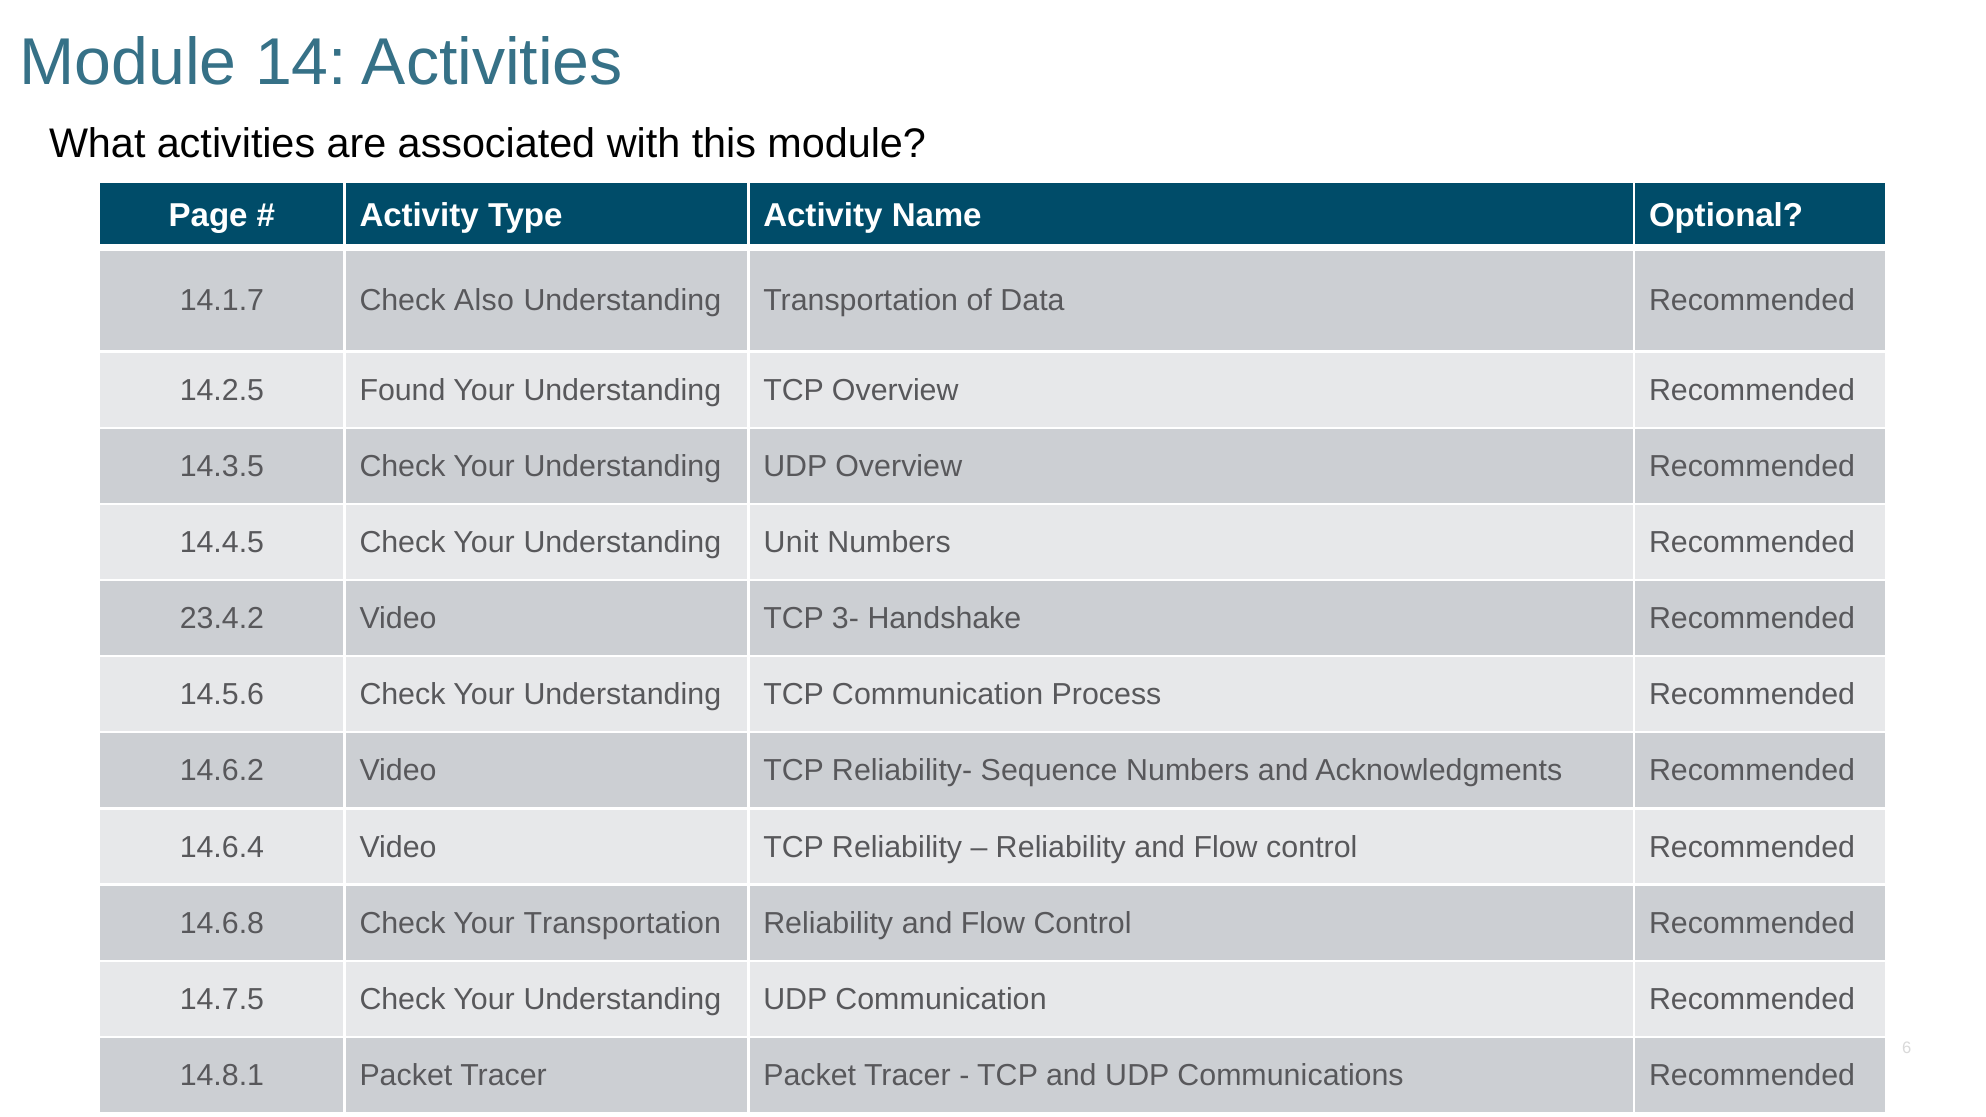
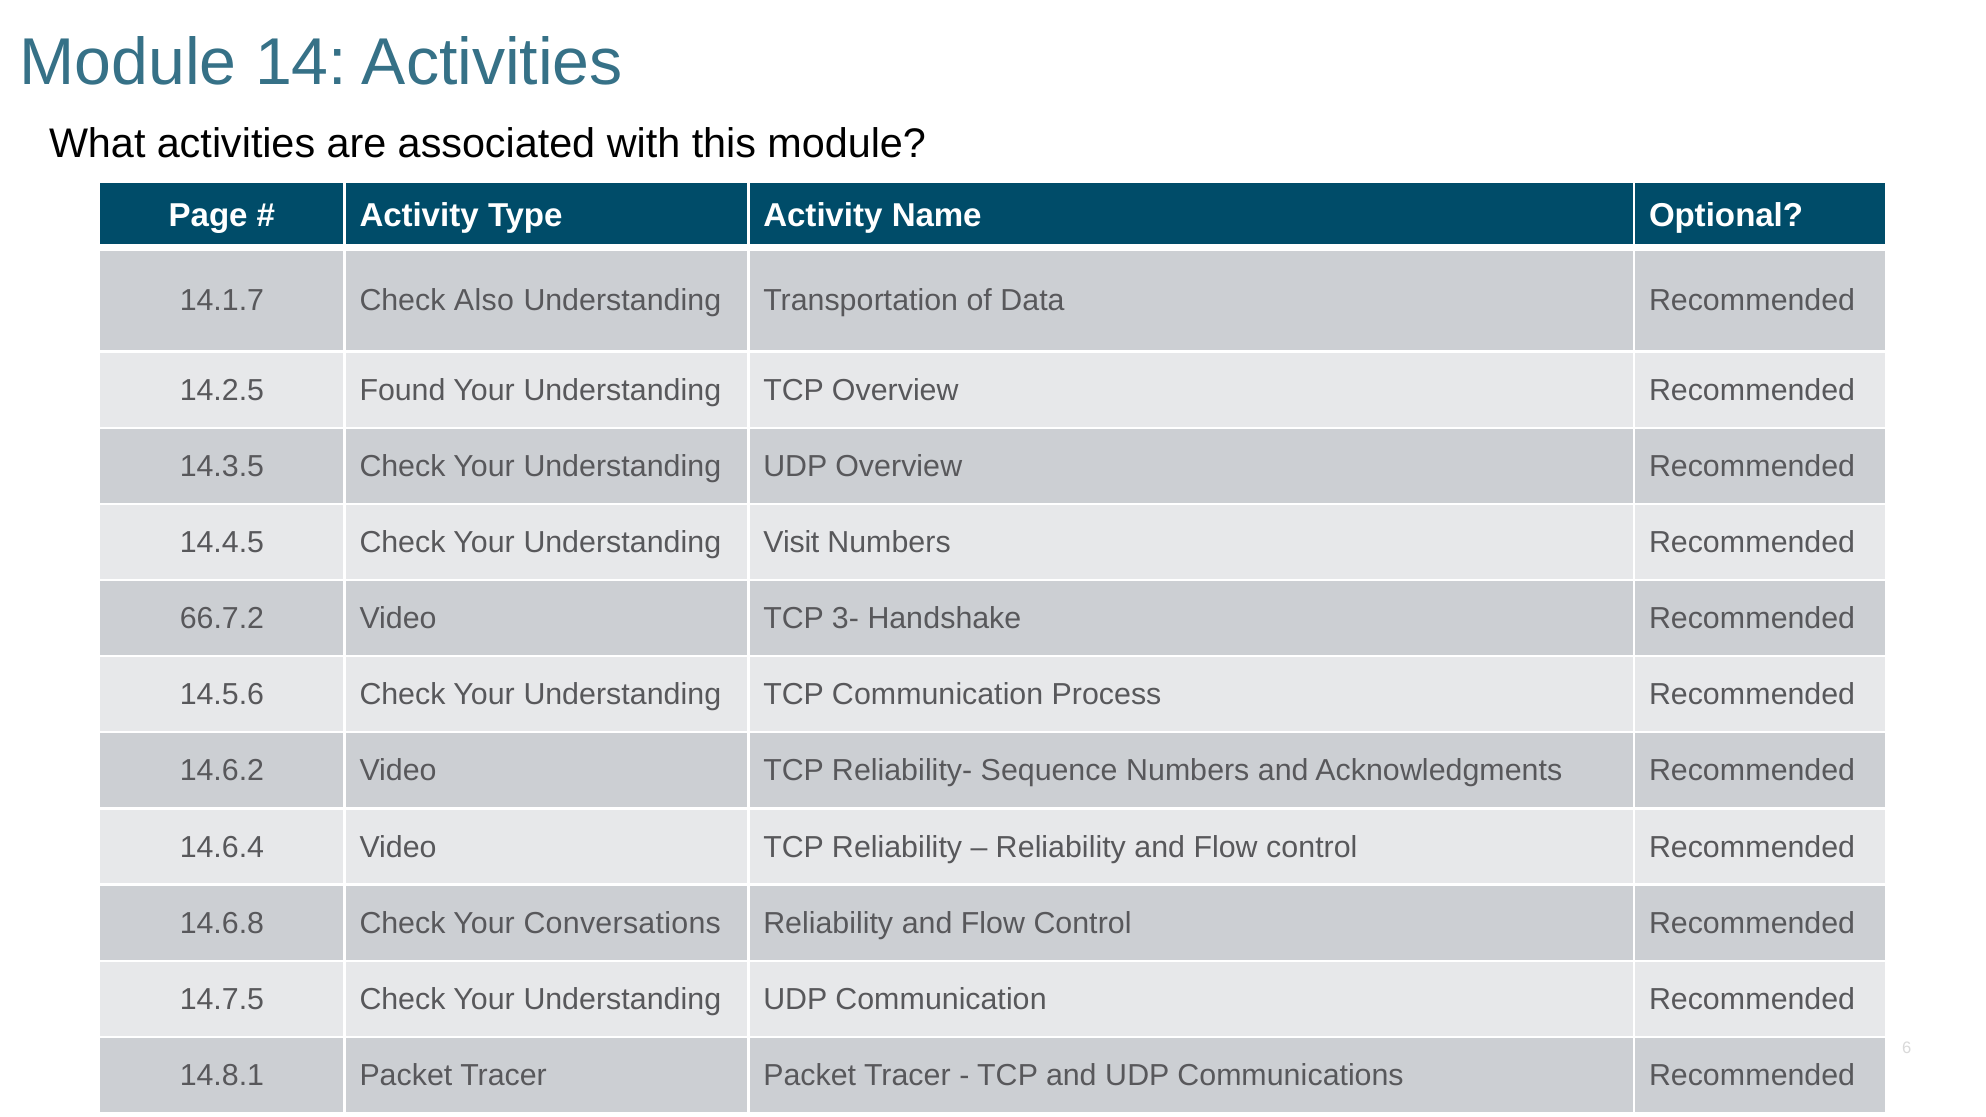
Unit: Unit -> Visit
23.4.2: 23.4.2 -> 66.7.2
Your Transportation: Transportation -> Conversations
